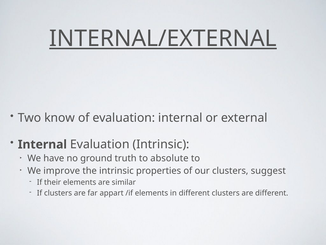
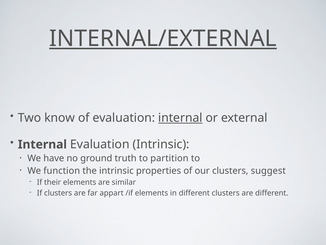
internal at (180, 118) underline: none -> present
absolute: absolute -> partition
improve: improve -> function
